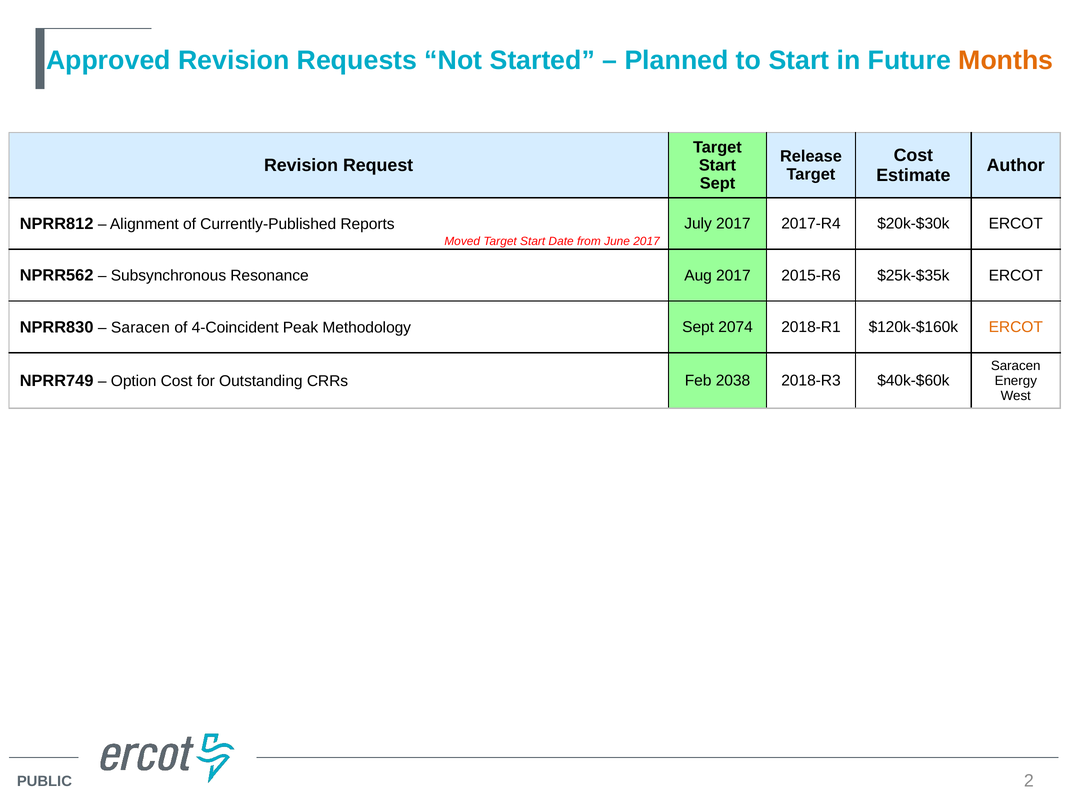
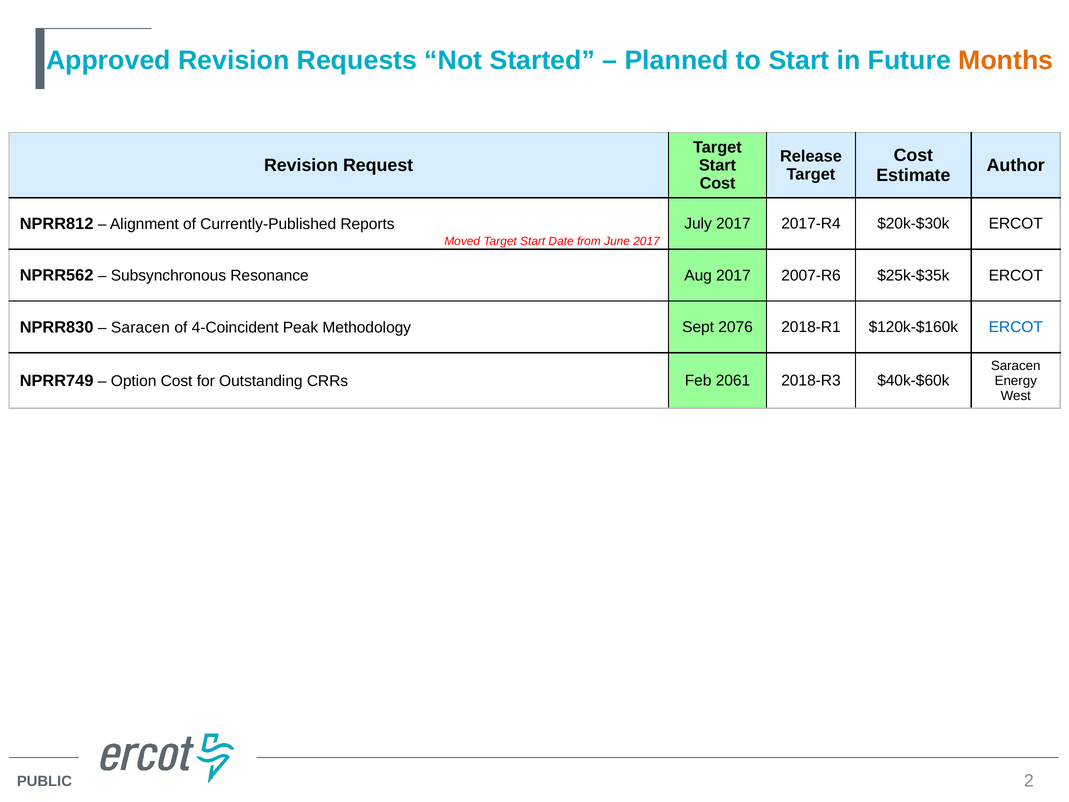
Sept at (717, 183): Sept -> Cost
2015-R6: 2015-R6 -> 2007-R6
2074: 2074 -> 2076
ERCOT at (1016, 327) colour: orange -> blue
2038: 2038 -> 2061
